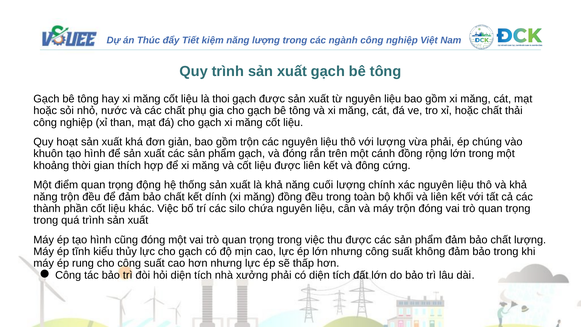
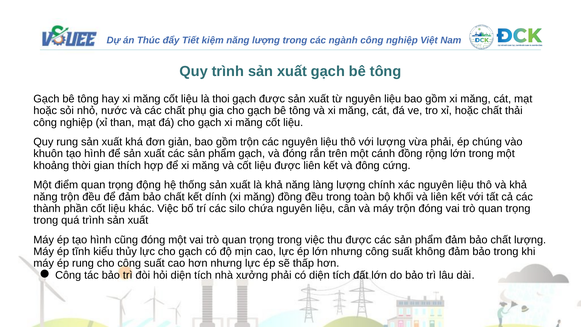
Quy hoạt: hoạt -> rung
cuối: cuối -> làng
